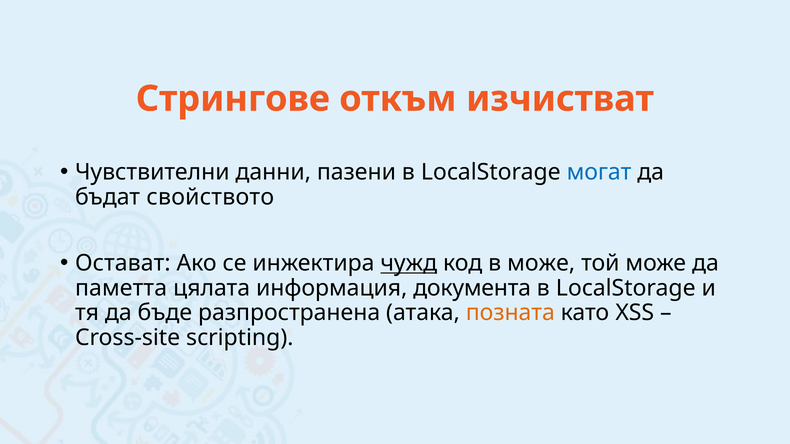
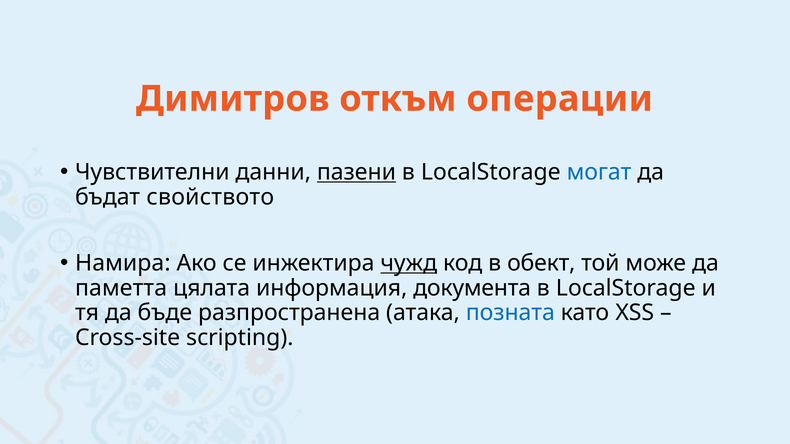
Стрингове: Стрингове -> Димитров
изчистват: изчистват -> операции
пазени underline: none -> present
Остават: Остават -> Намира
в може: може -> обект
позната colour: orange -> blue
